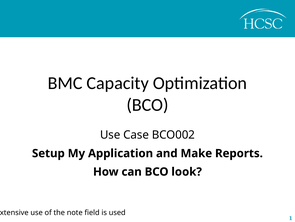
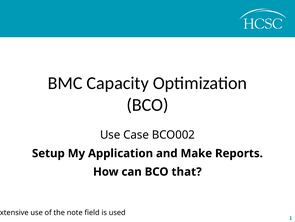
look: look -> that
